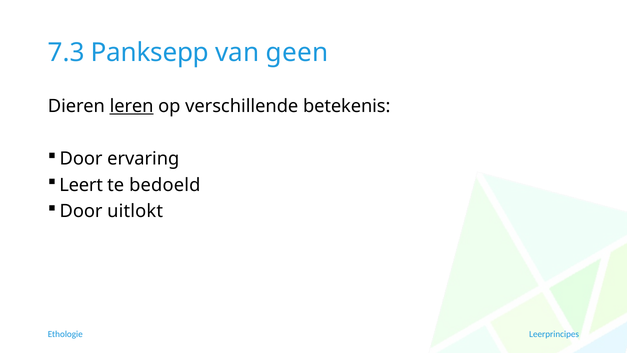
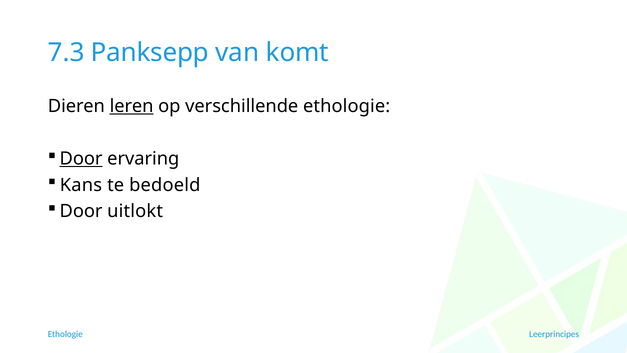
geen: geen -> komt
verschillende betekenis: betekenis -> ethologie
Door at (81, 159) underline: none -> present
Leert: Leert -> Kans
